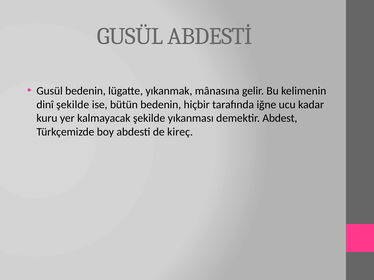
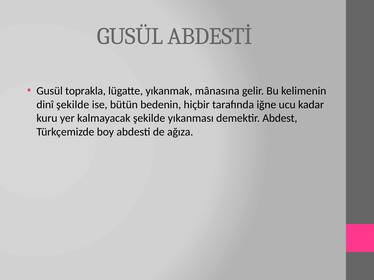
Gusül bedenin: bedenin -> toprakla
kireç: kireç -> ağıza
